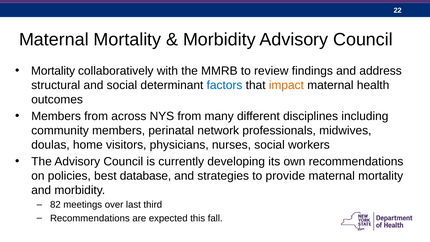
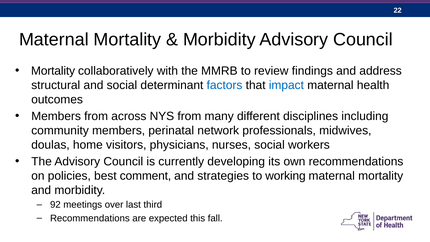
impact colour: orange -> blue
database: database -> comment
provide: provide -> working
82: 82 -> 92
